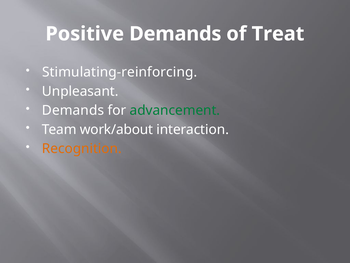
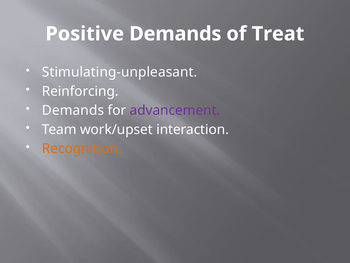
Stimulating-reinforcing: Stimulating-reinforcing -> Stimulating-unpleasant
Unpleasant: Unpleasant -> Reinforcing
advancement colour: green -> purple
work/about: work/about -> work/upset
